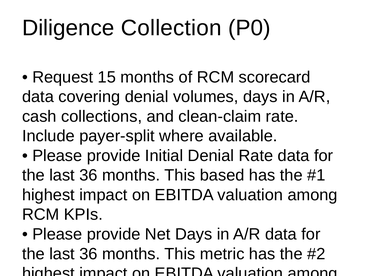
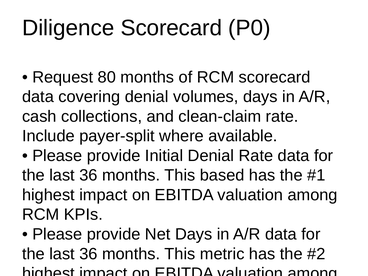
Diligence Collection: Collection -> Scorecard
15: 15 -> 80
